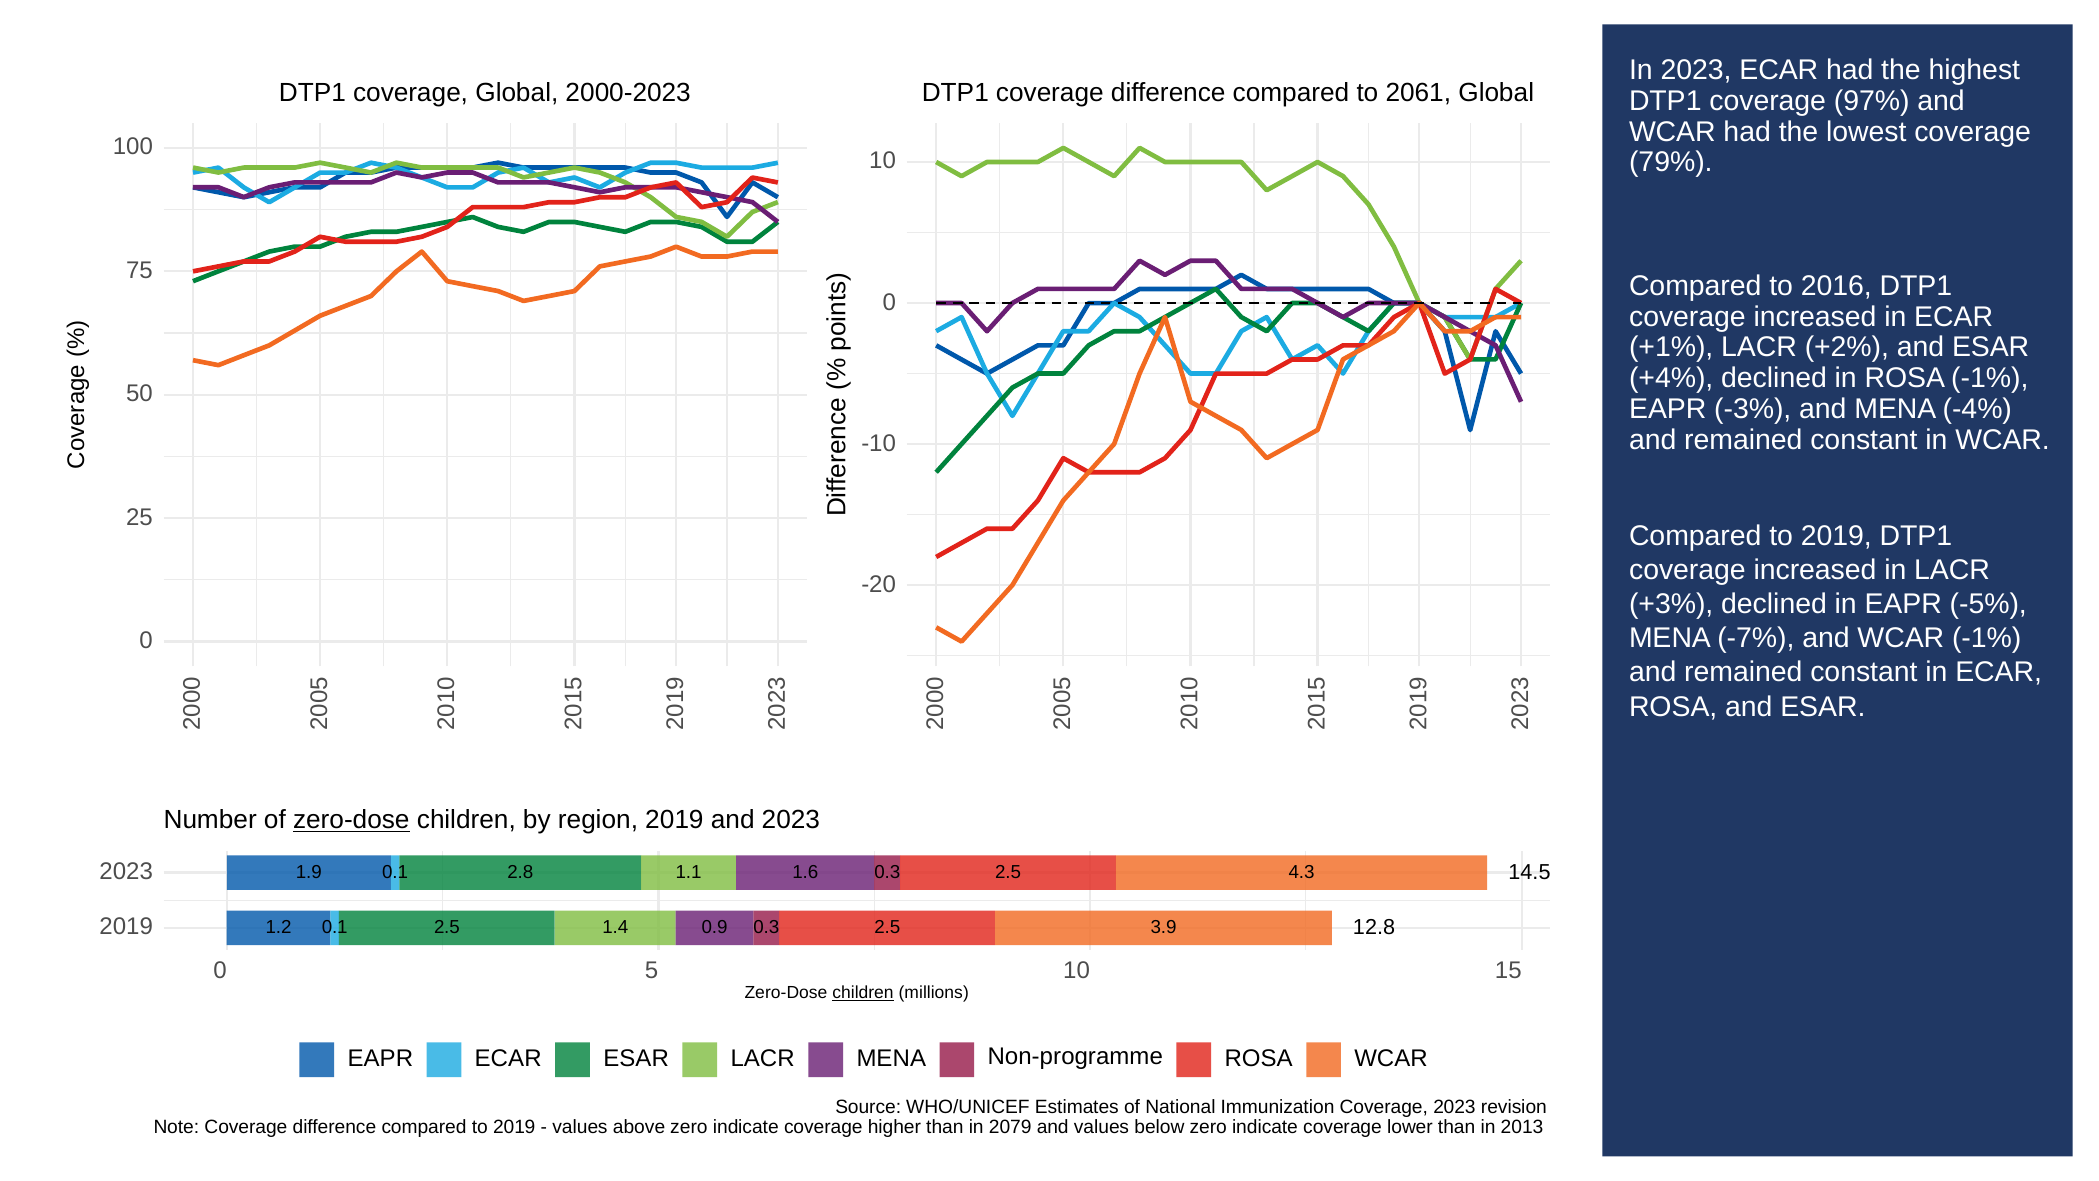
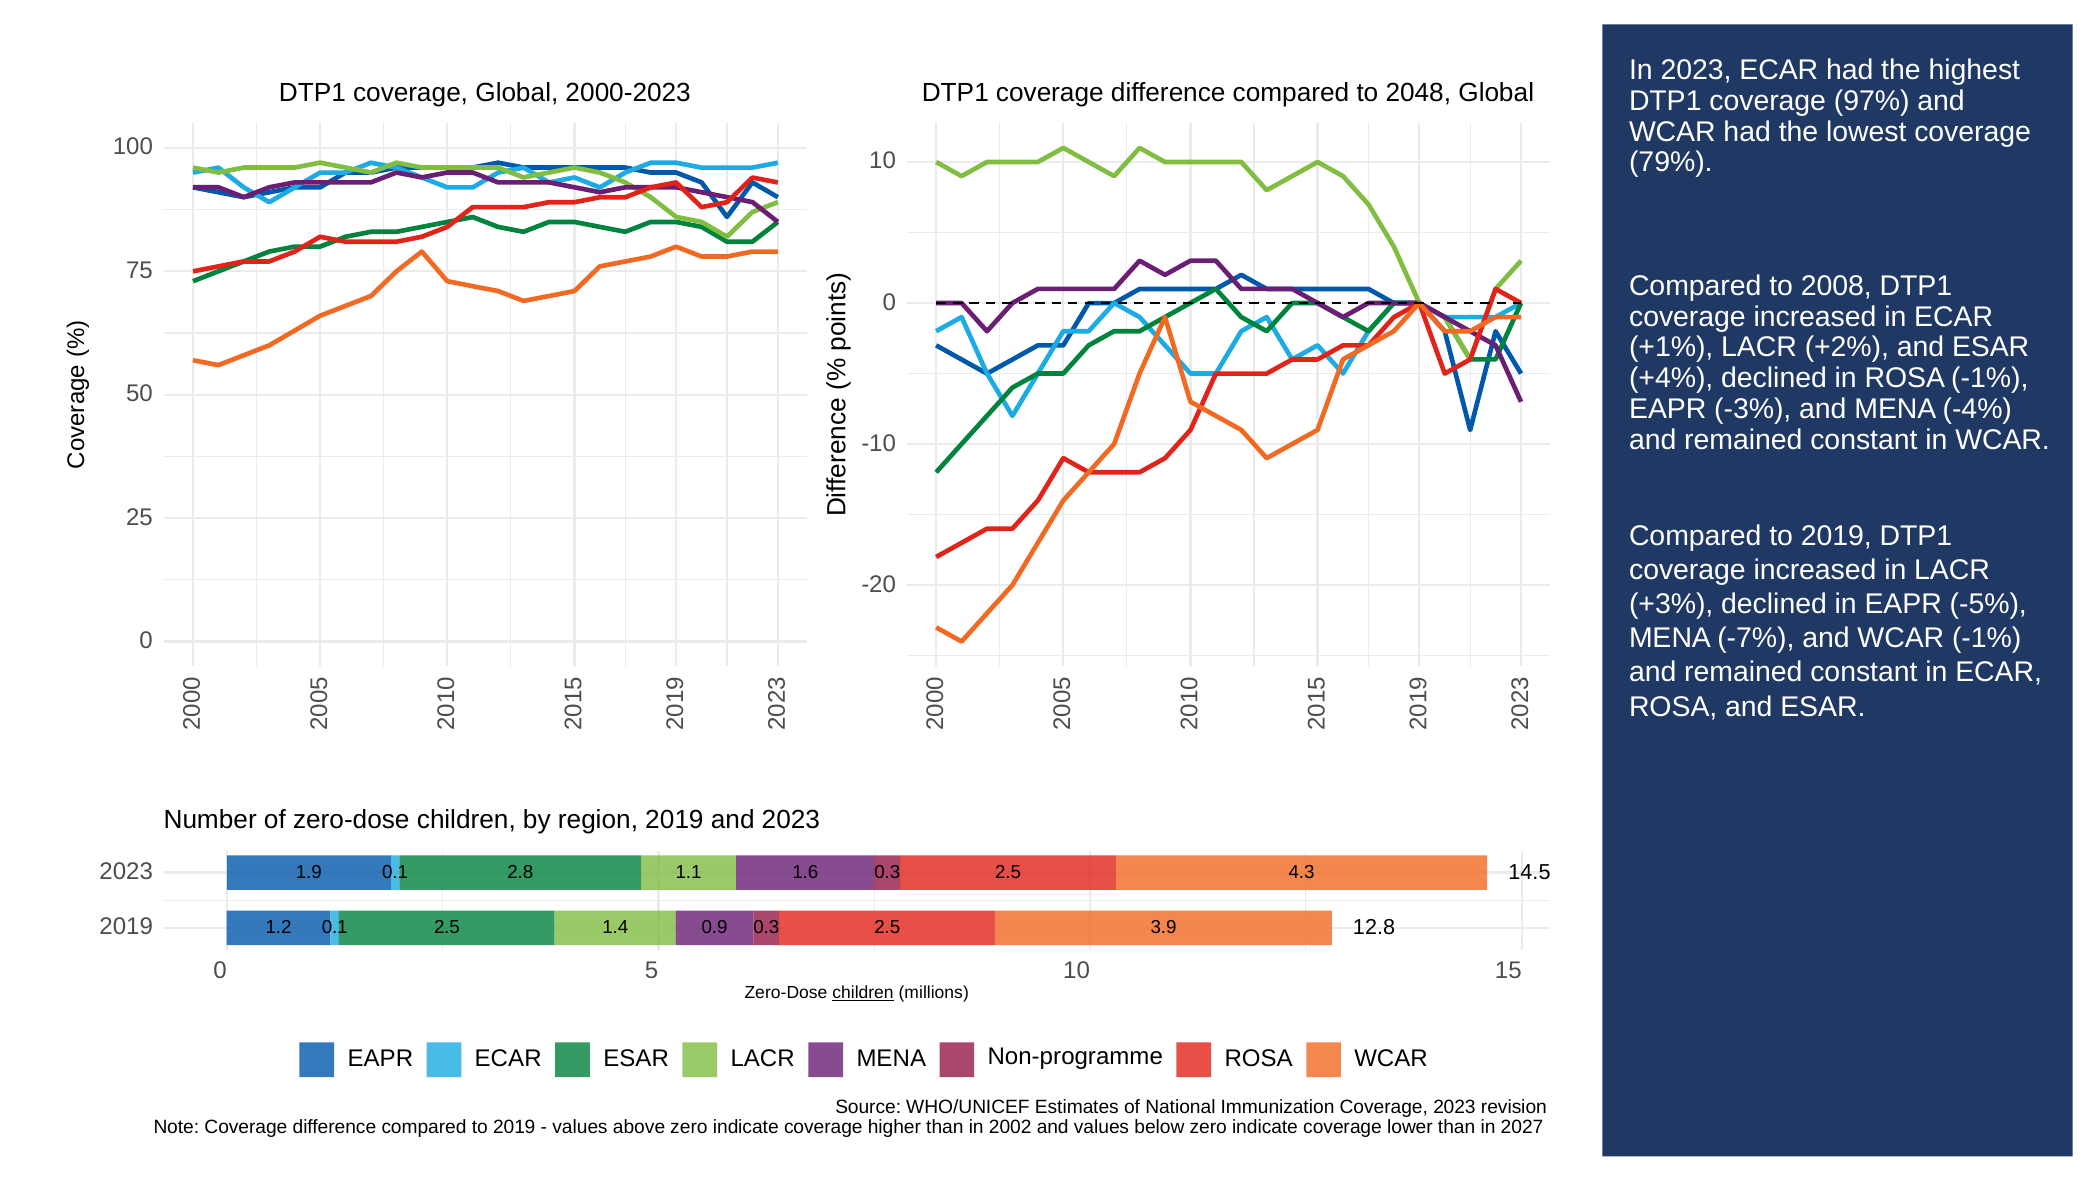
2061: 2061 -> 2048
2016: 2016 -> 2008
zero-dose at (351, 820) underline: present -> none
2079: 2079 -> 2002
2013: 2013 -> 2027
